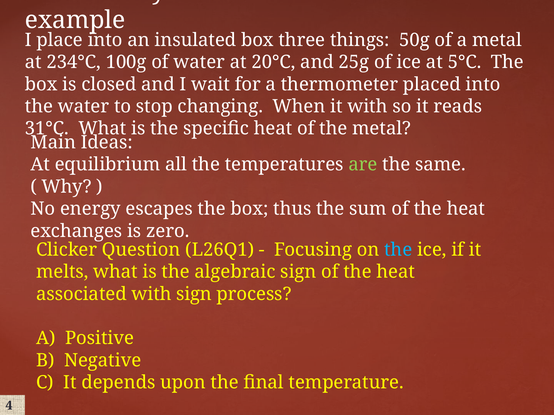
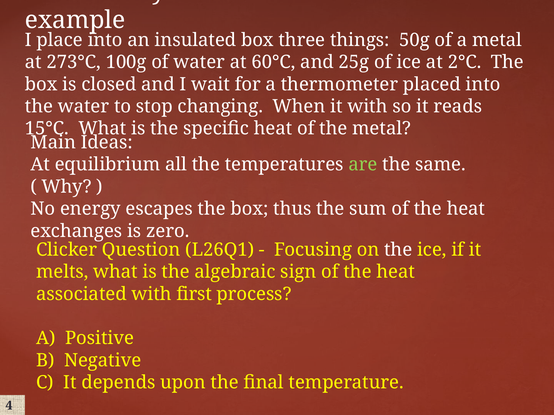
234°C: 234°C -> 273°C
20°C: 20°C -> 60°C
5°C: 5°C -> 2°C
31°C: 31°C -> 15°C
the at (398, 250) colour: light blue -> white
with sign: sign -> first
